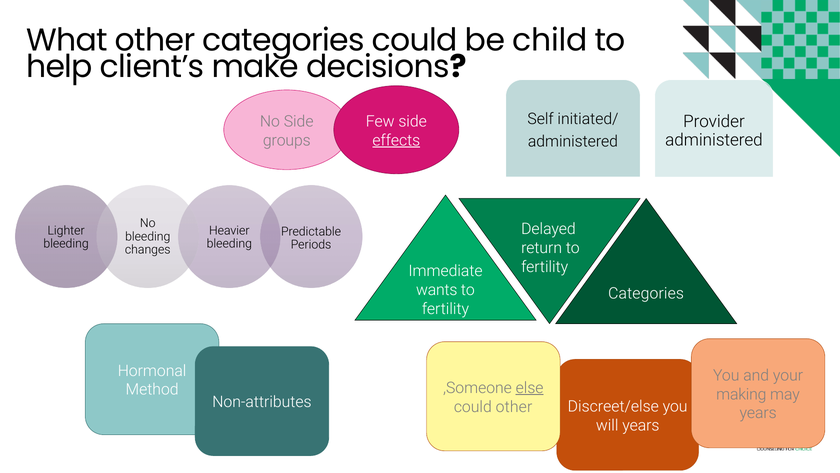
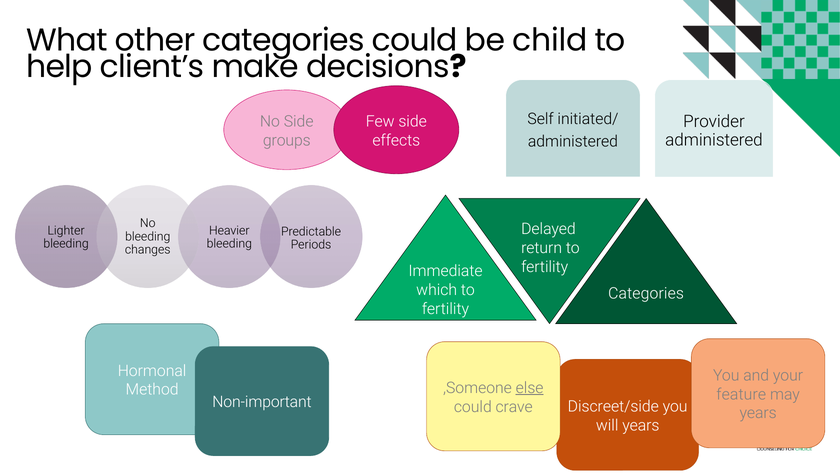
effects underline: present -> none
wants: wants -> which
making: making -> feature
Non-attributes: Non-attributes -> Non-important
Discreet/else: Discreet/else -> Discreet/side
could other: other -> crave
